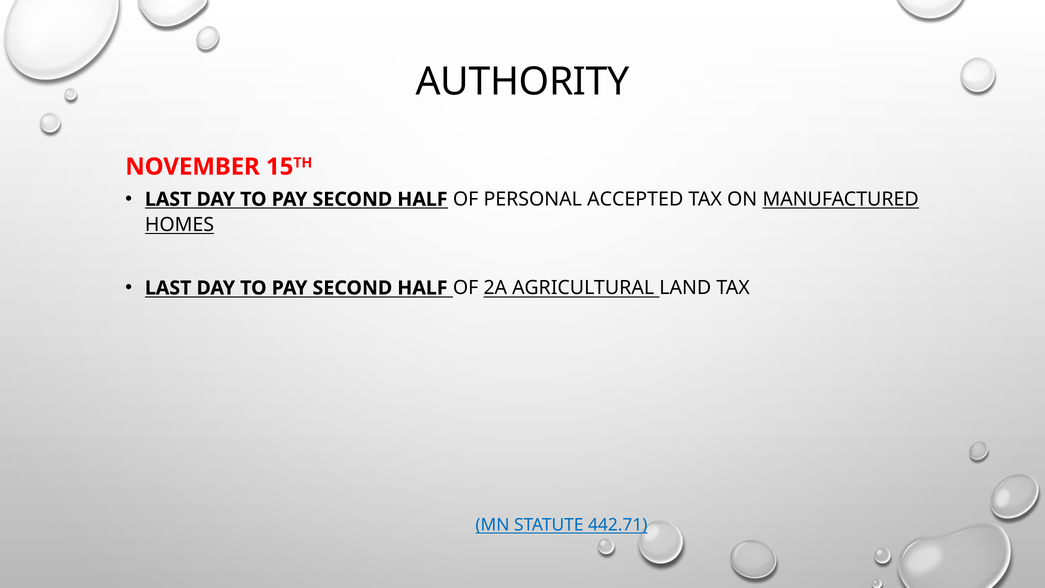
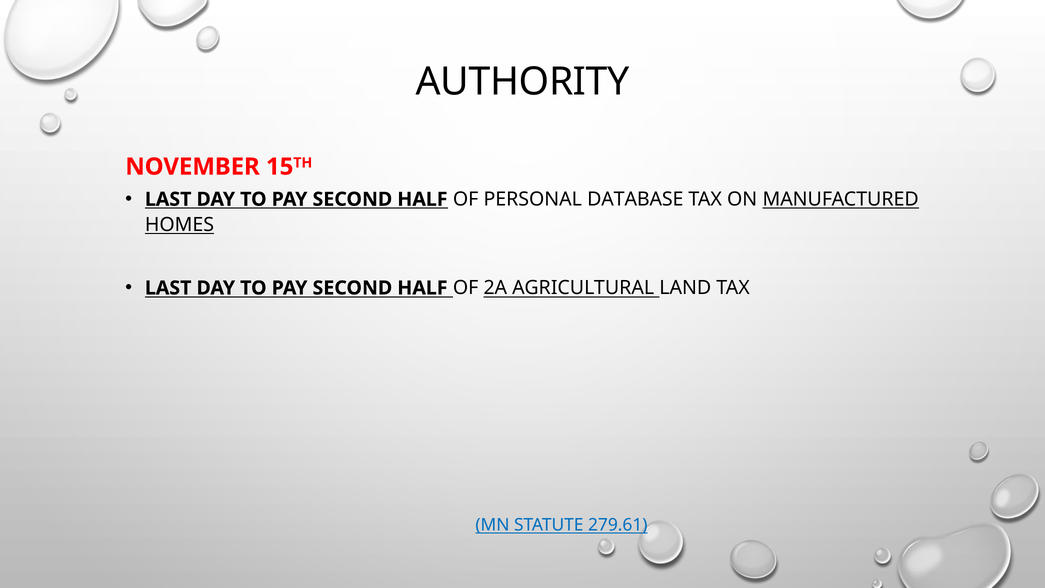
ACCEPTED: ACCEPTED -> DATABASE
442.71: 442.71 -> 279.61
